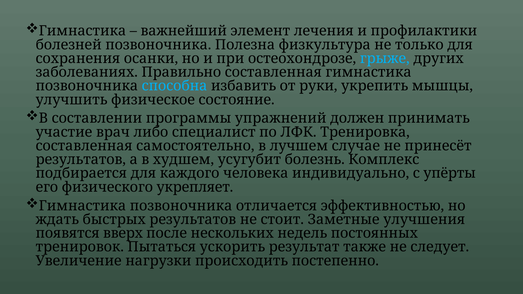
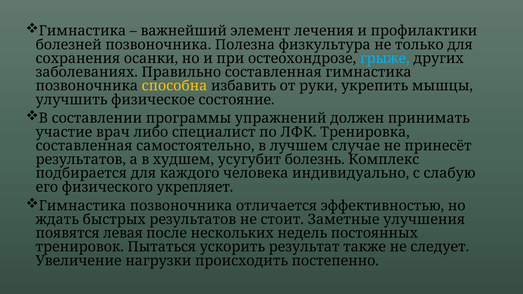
способна colour: light blue -> yellow
упёрты: упёрты -> слабую
вверх: вверх -> левая
